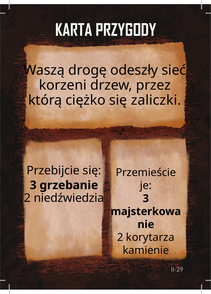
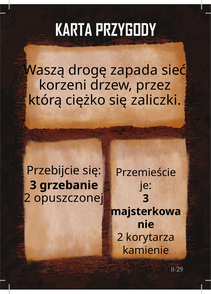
odeszły: odeszły -> zapada
niedźwiedzia: niedźwiedzia -> opuszczonej
